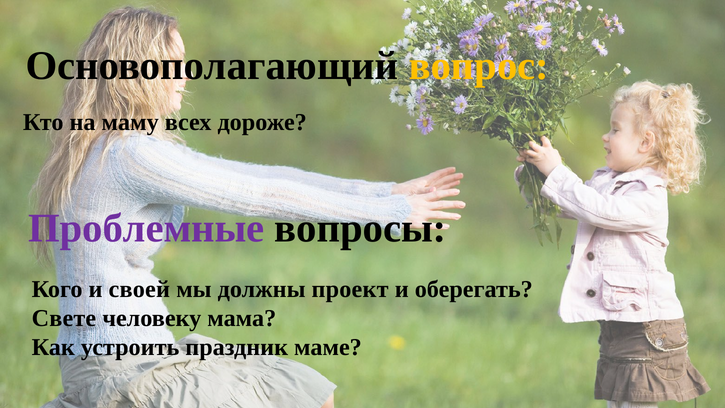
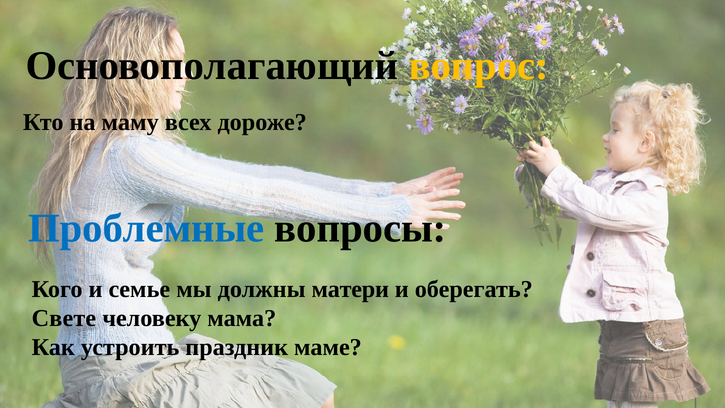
Проблемные colour: purple -> blue
своей: своей -> семье
проект: проект -> матери
